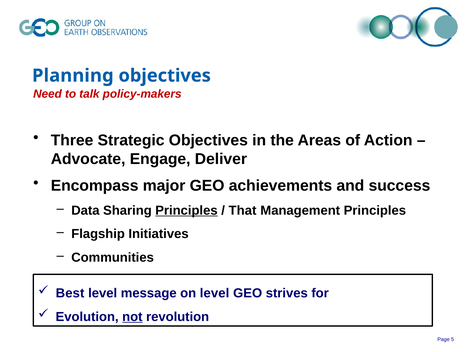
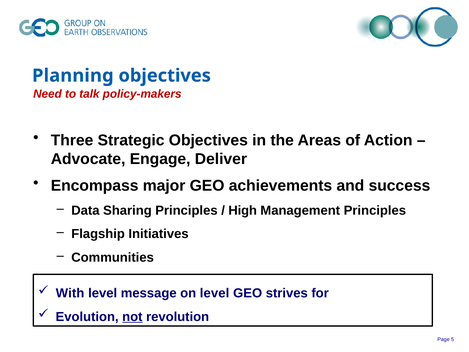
Principles at (186, 210) underline: present -> none
That: That -> High
Best: Best -> With
